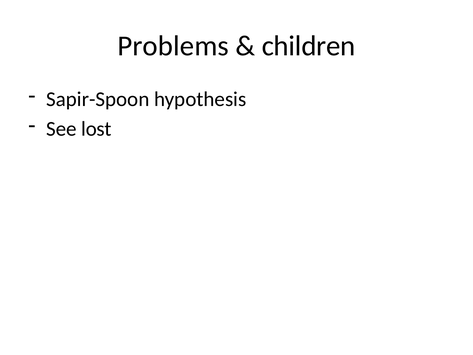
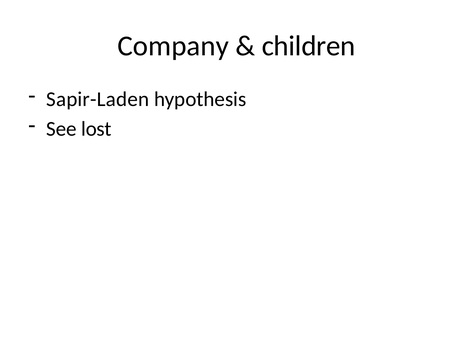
Problems: Problems -> Company
Sapir-Spoon: Sapir-Spoon -> Sapir-Laden
